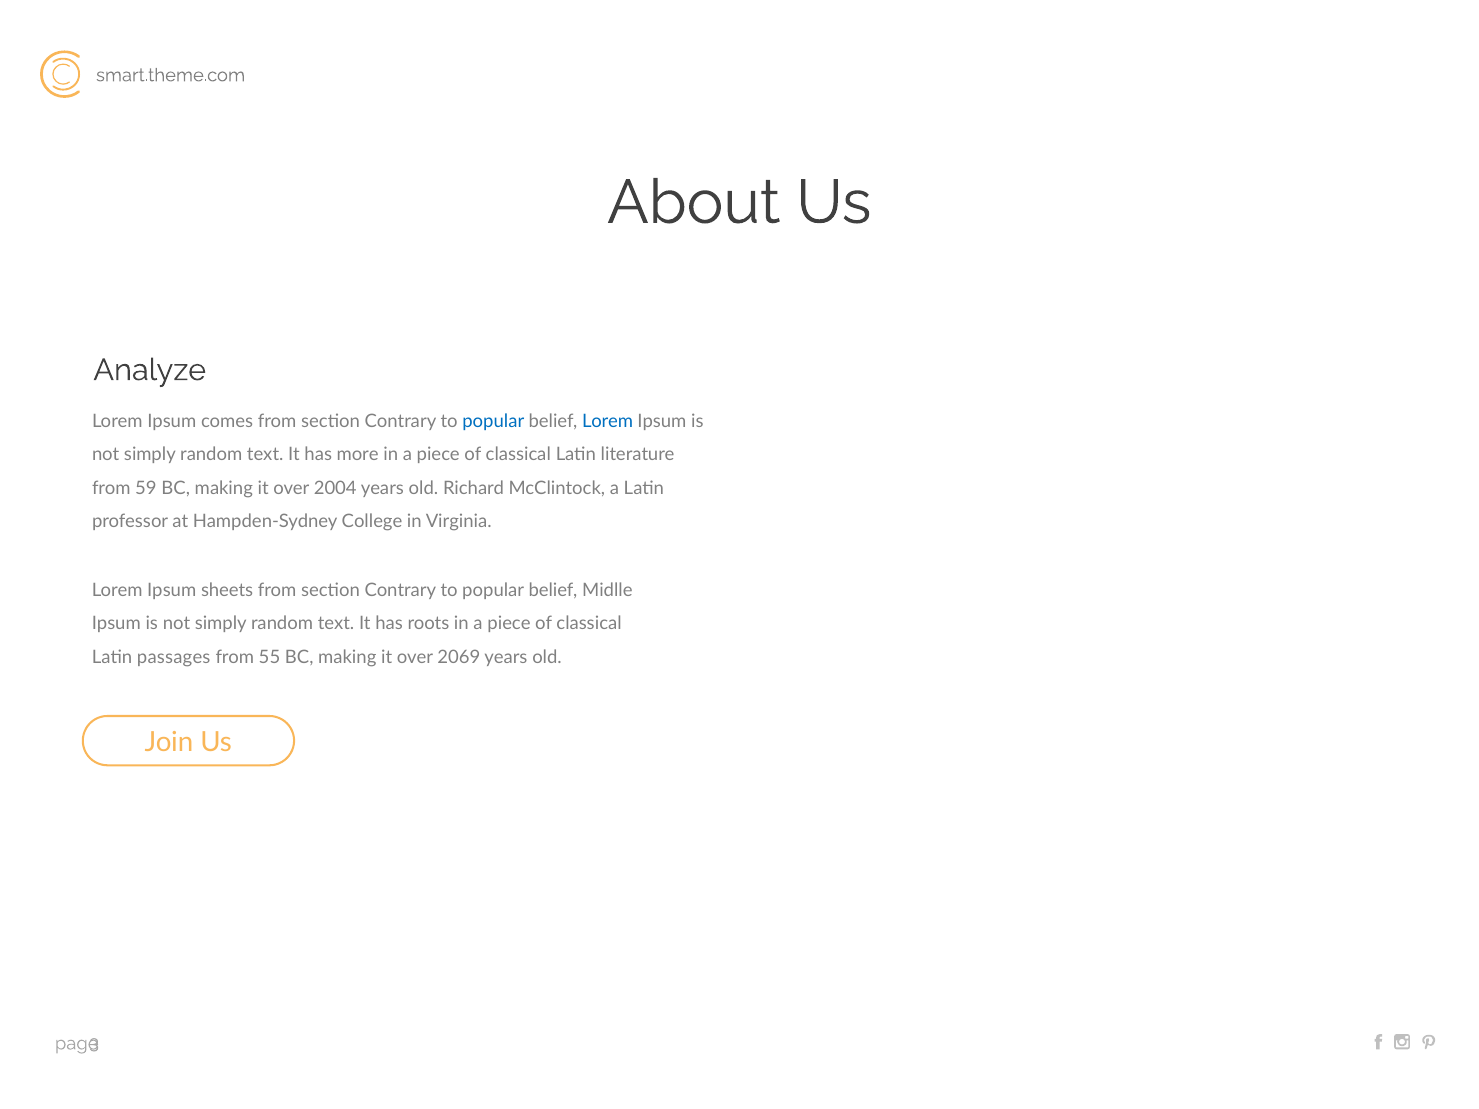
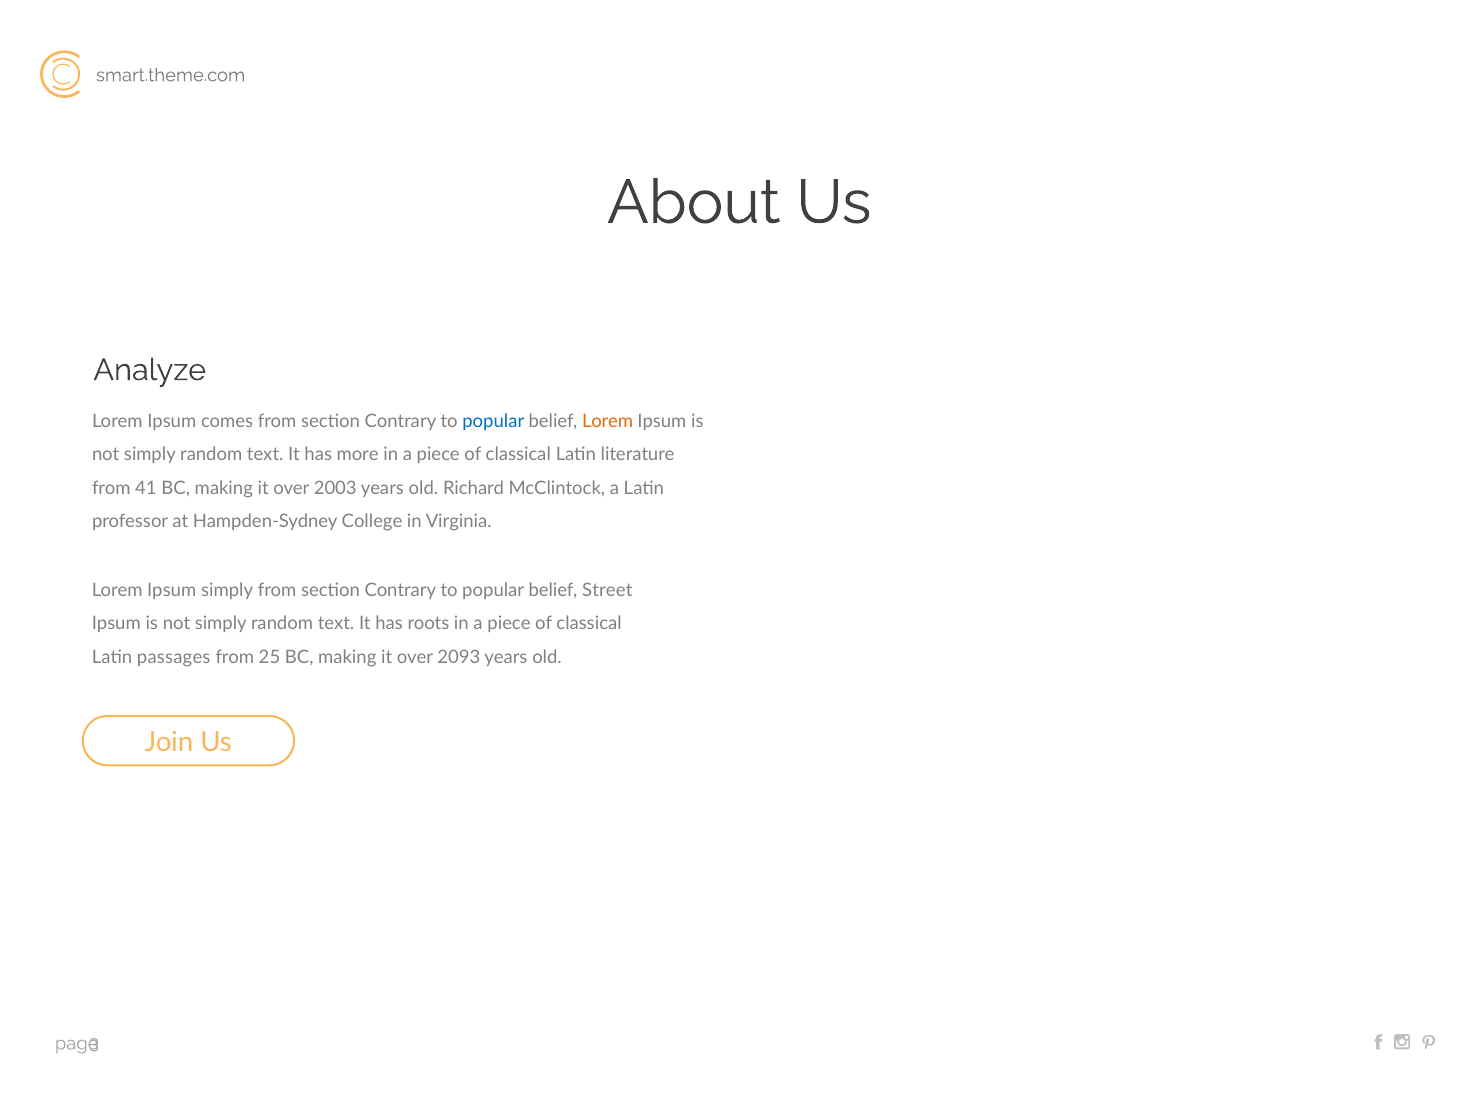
Lorem at (608, 421) colour: blue -> orange
59: 59 -> 41
2004: 2004 -> 2003
Ipsum sheets: sheets -> simply
Midlle: Midlle -> Street
55: 55 -> 25
2069: 2069 -> 2093
